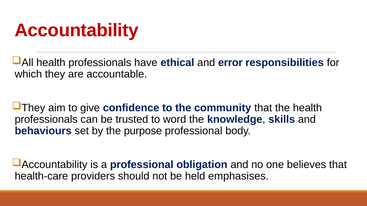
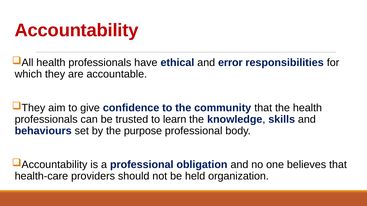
word: word -> learn
emphasises: emphasises -> organization
